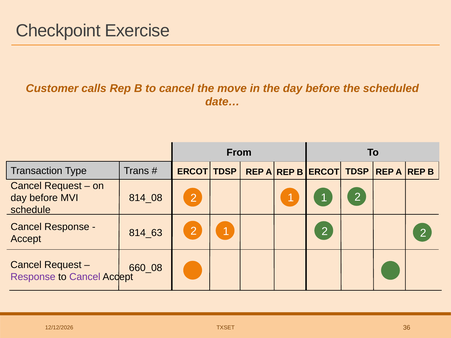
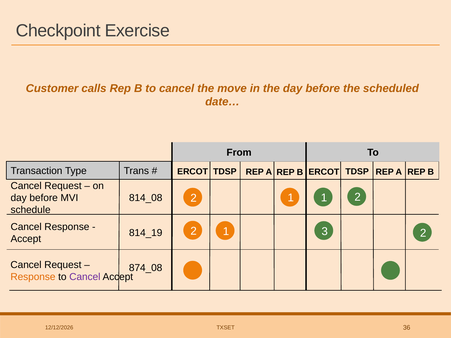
2 at (325, 231): 2 -> 3
814_63: 814_63 -> 814_19
660_08: 660_08 -> 874_08
Response at (33, 277) colour: purple -> orange
